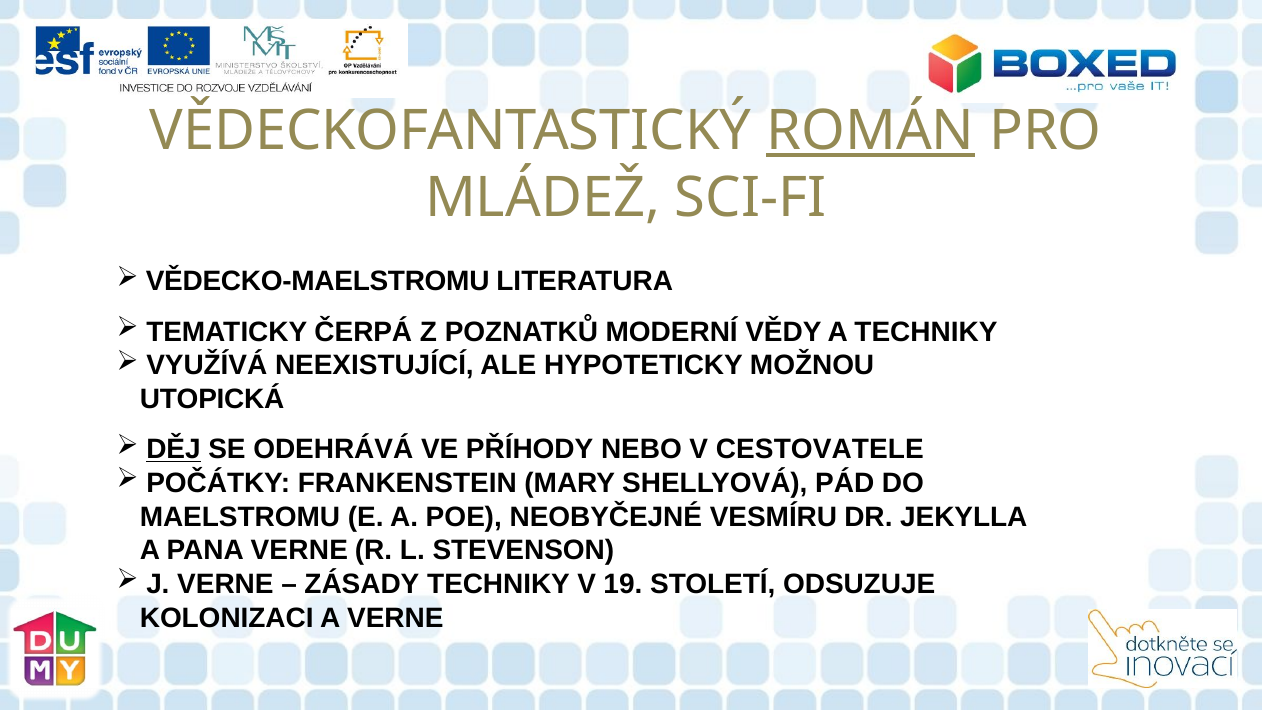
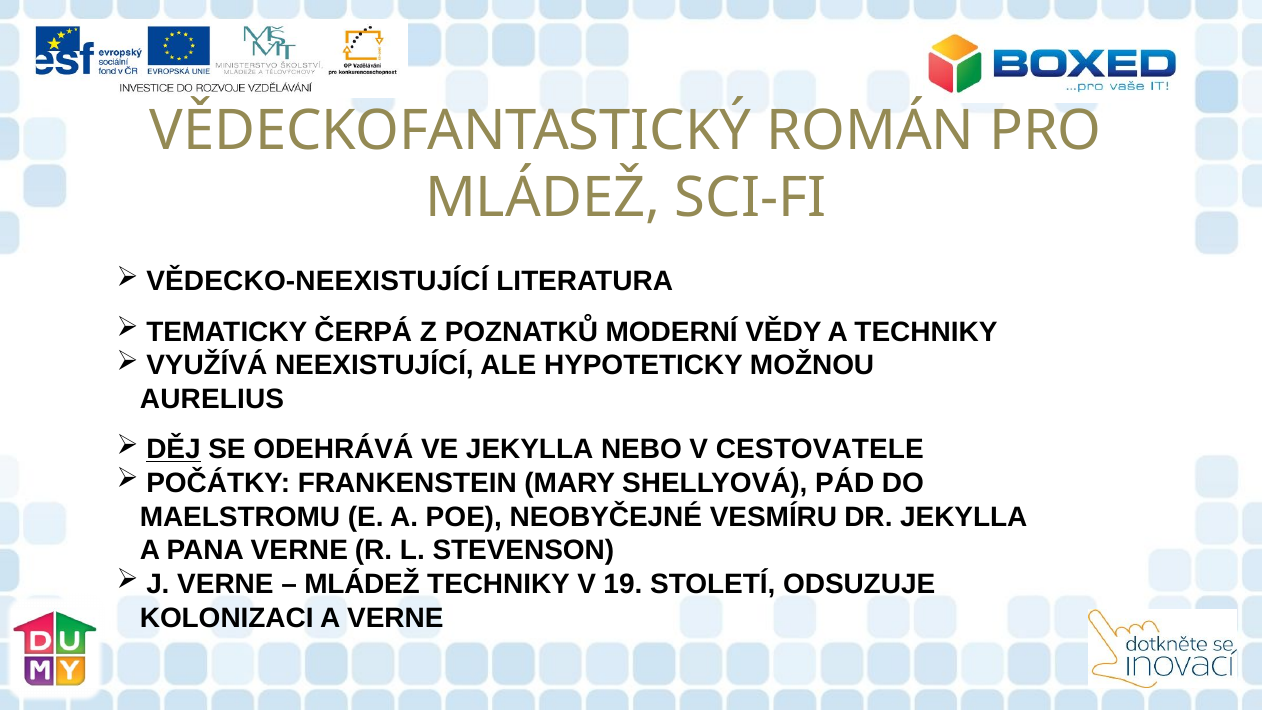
ROMÁN underline: present -> none
VĚDECKO-MAELSTROMU: VĚDECKO-MAELSTROMU -> VĚDECKO-NEEXISTUJÍCÍ
UTOPICKÁ: UTOPICKÁ -> AURELIUS
VE PŘÍHODY: PŘÍHODY -> JEKYLLA
ZÁSADY at (362, 584): ZÁSADY -> MLÁDEŽ
